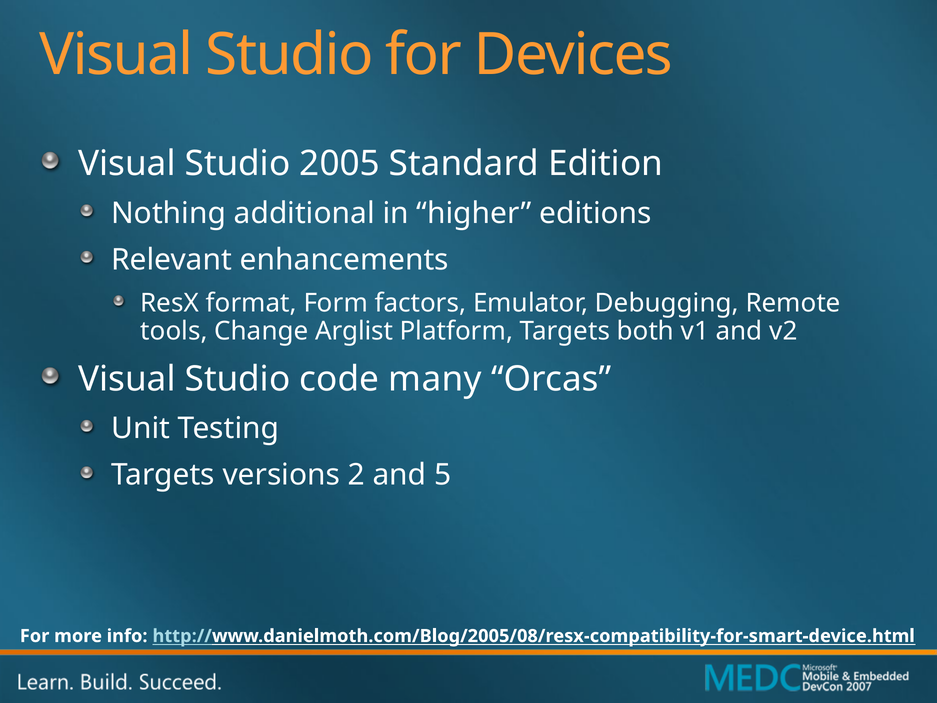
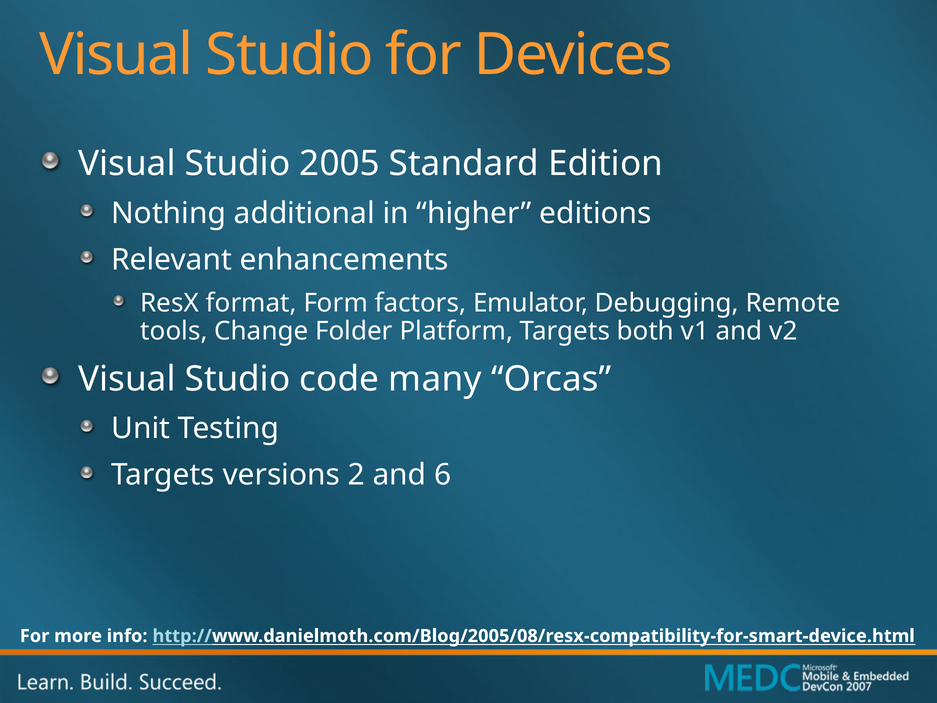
Arglist: Arglist -> Folder
5: 5 -> 6
